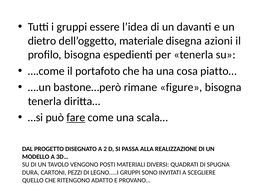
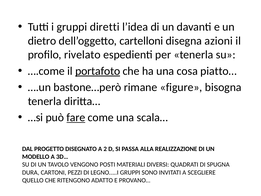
essere: essere -> diretti
materiale: materiale -> cartelloni
profilo bisogna: bisogna -> rivelato
portafoto underline: none -> present
